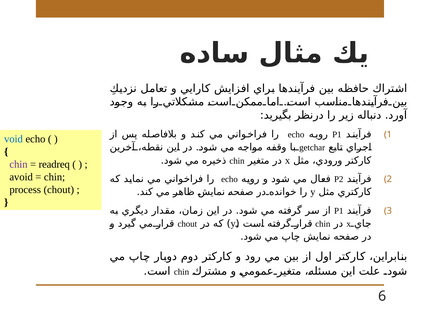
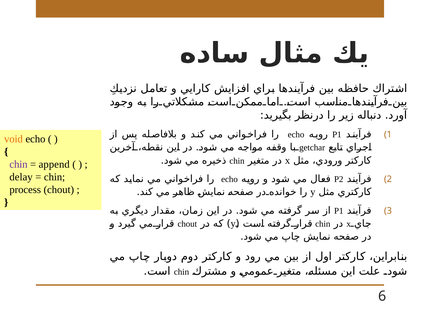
void colour: blue -> orange
readreq: readreq -> append
avoid: avoid -> delay
